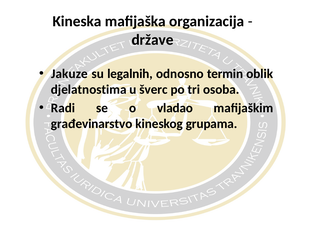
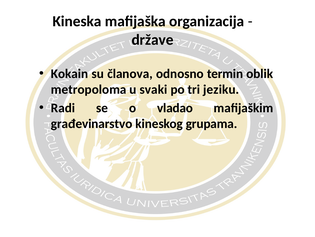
Jakuze: Jakuze -> Kokain
legalnih: legalnih -> članova
djelatnostima: djelatnostima -> metropoloma
šverc: šverc -> svaki
osoba: osoba -> jeziku
